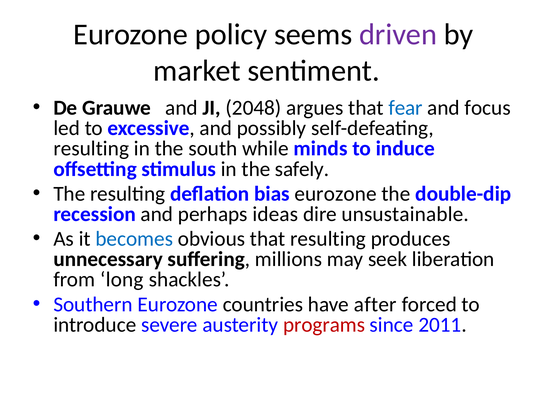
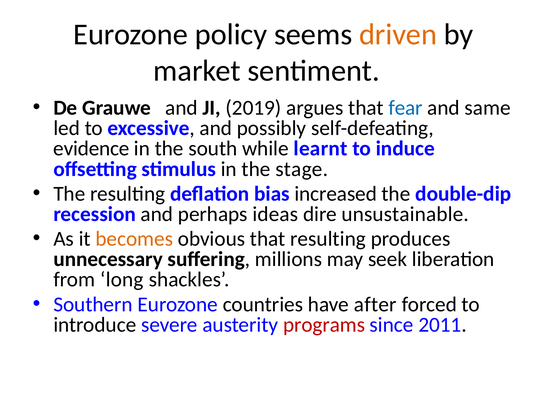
driven colour: purple -> orange
2048: 2048 -> 2019
focus: focus -> same
resulting at (91, 149): resulting -> evidence
minds: minds -> learnt
safely: safely -> stage
bias eurozone: eurozone -> increased
becomes colour: blue -> orange
